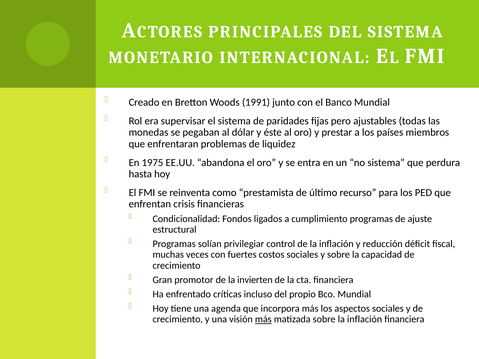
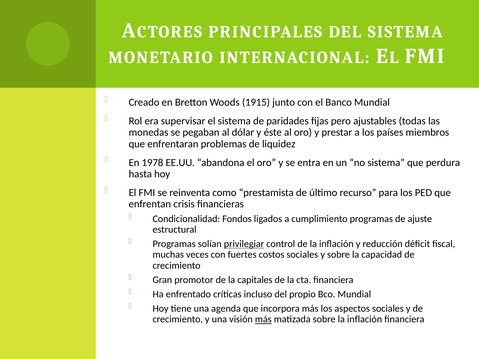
1991: 1991 -> 1915
1975: 1975 -> 1978
privilegiar underline: none -> present
invierten: invierten -> capitales
